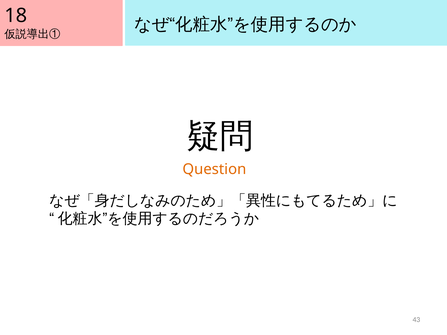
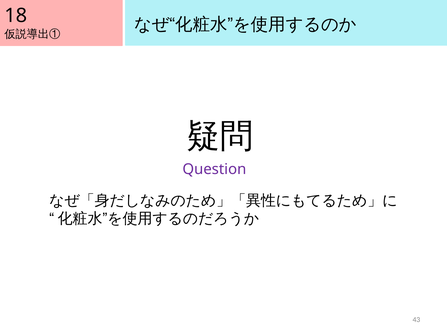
Question colour: orange -> purple
